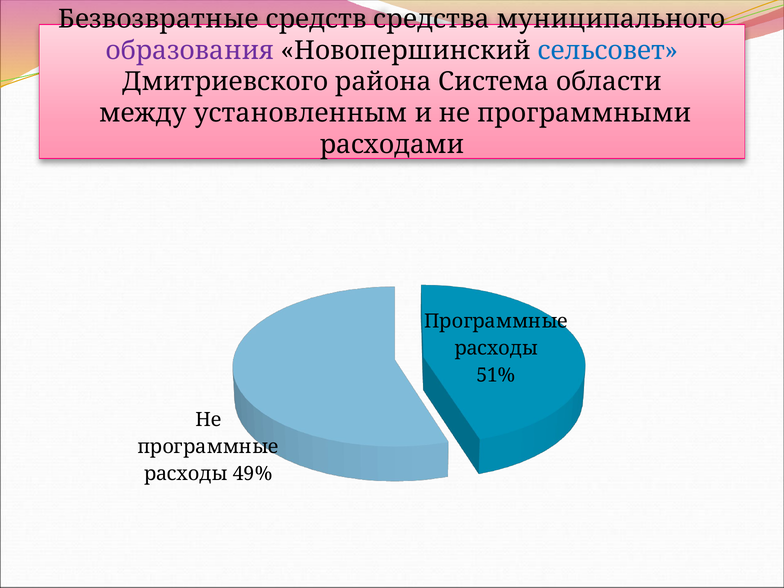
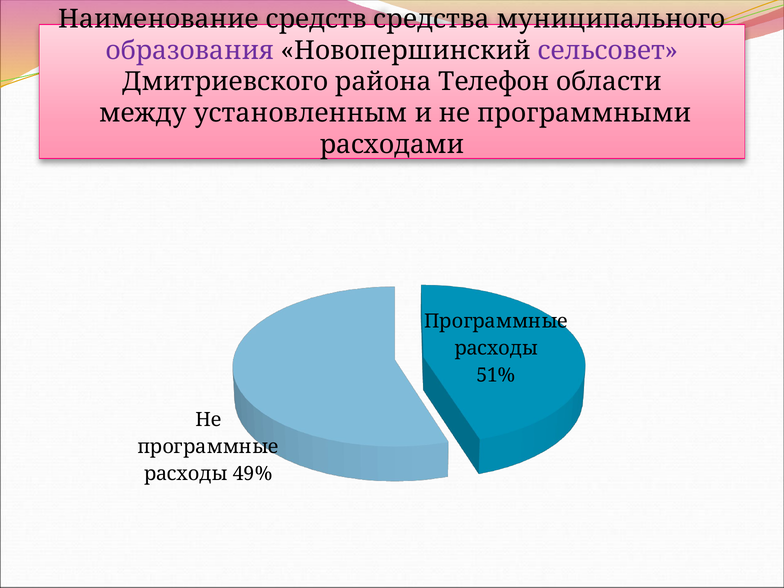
Безвозвратные: Безвозвратные -> Наименование
сельсовет colour: blue -> purple
Система: Система -> Телефон
